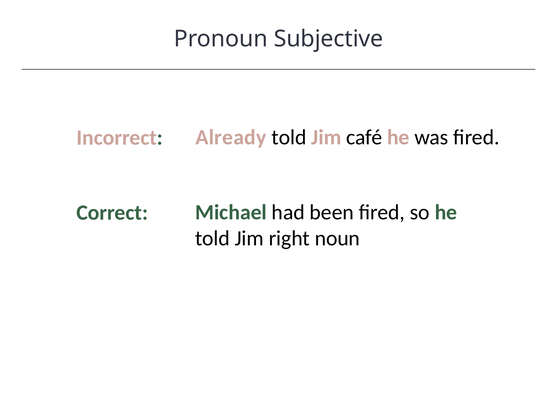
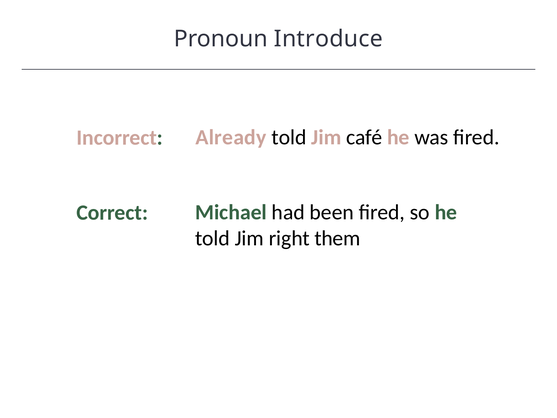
Subjective: Subjective -> Introduce
noun: noun -> them
